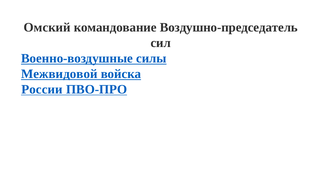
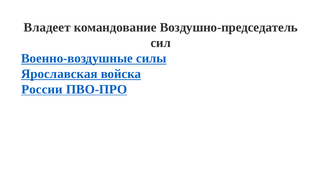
Омский: Омский -> Владеет
Межвидовой: Межвидовой -> Ярославская
